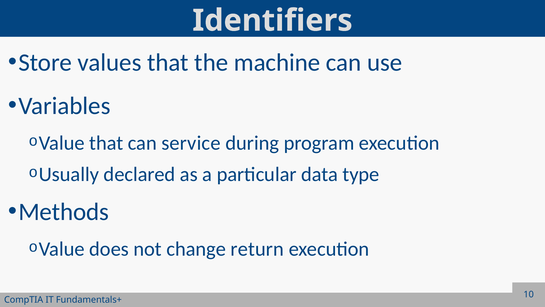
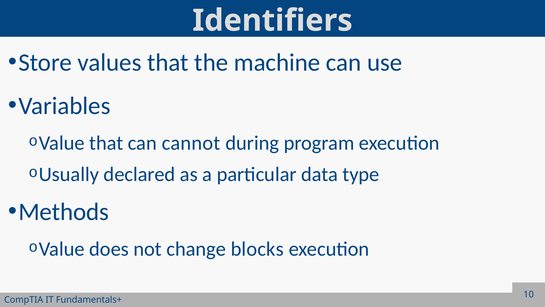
service: service -> cannot
return: return -> blocks
